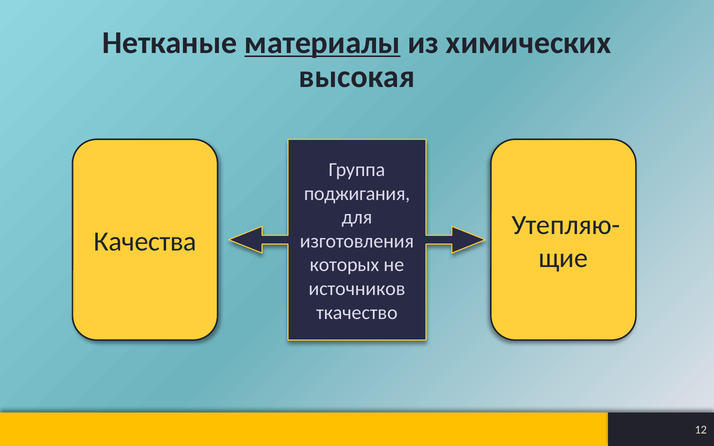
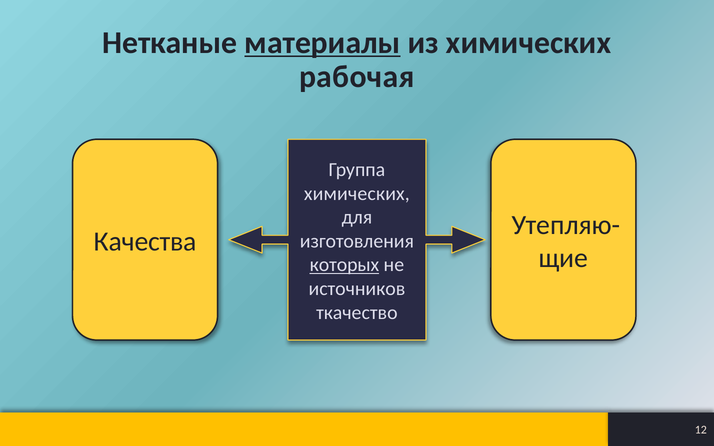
высокая: высокая -> рабочая
поджигания at (357, 194): поджигания -> химических
которых underline: none -> present
